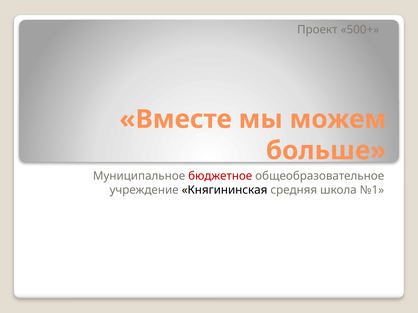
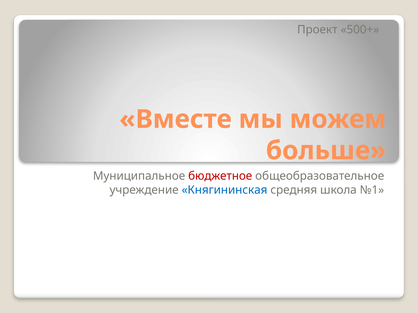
Княгининская colour: black -> blue
